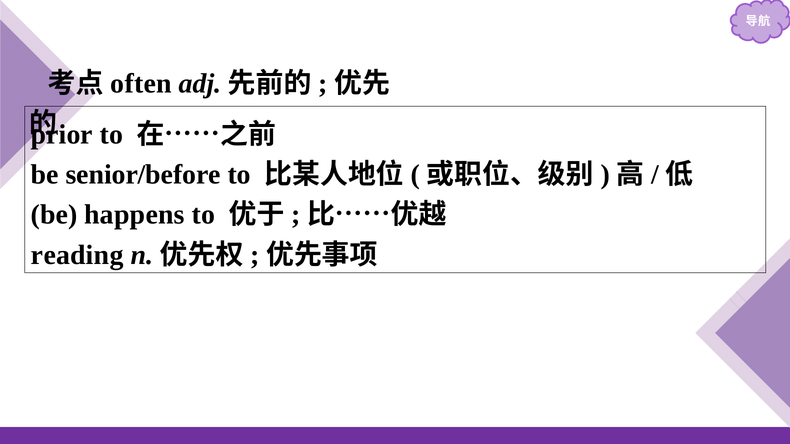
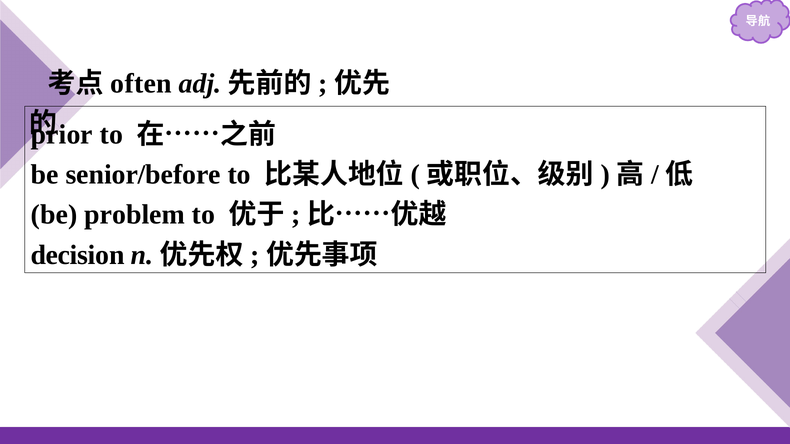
happens: happens -> problem
reading: reading -> decision
